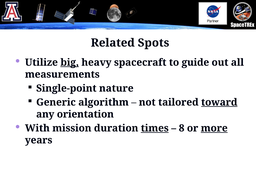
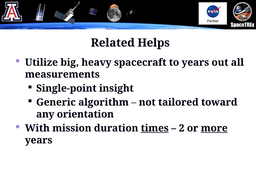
Spots: Spots -> Helps
big underline: present -> none
to guide: guide -> years
nature: nature -> insight
toward underline: present -> none
8: 8 -> 2
